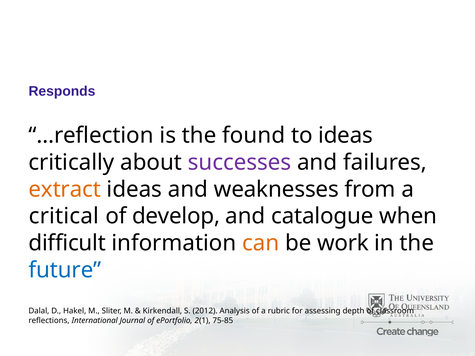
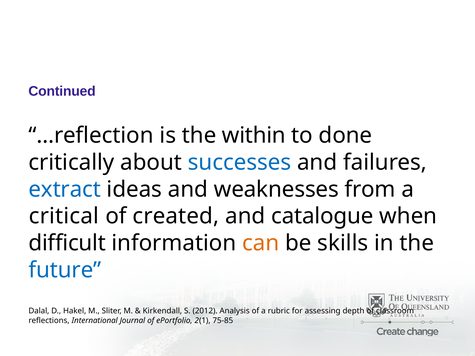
Responds: Responds -> Continued
found: found -> within
to ideas: ideas -> done
successes colour: purple -> blue
extract colour: orange -> blue
develop: develop -> created
work: work -> skills
